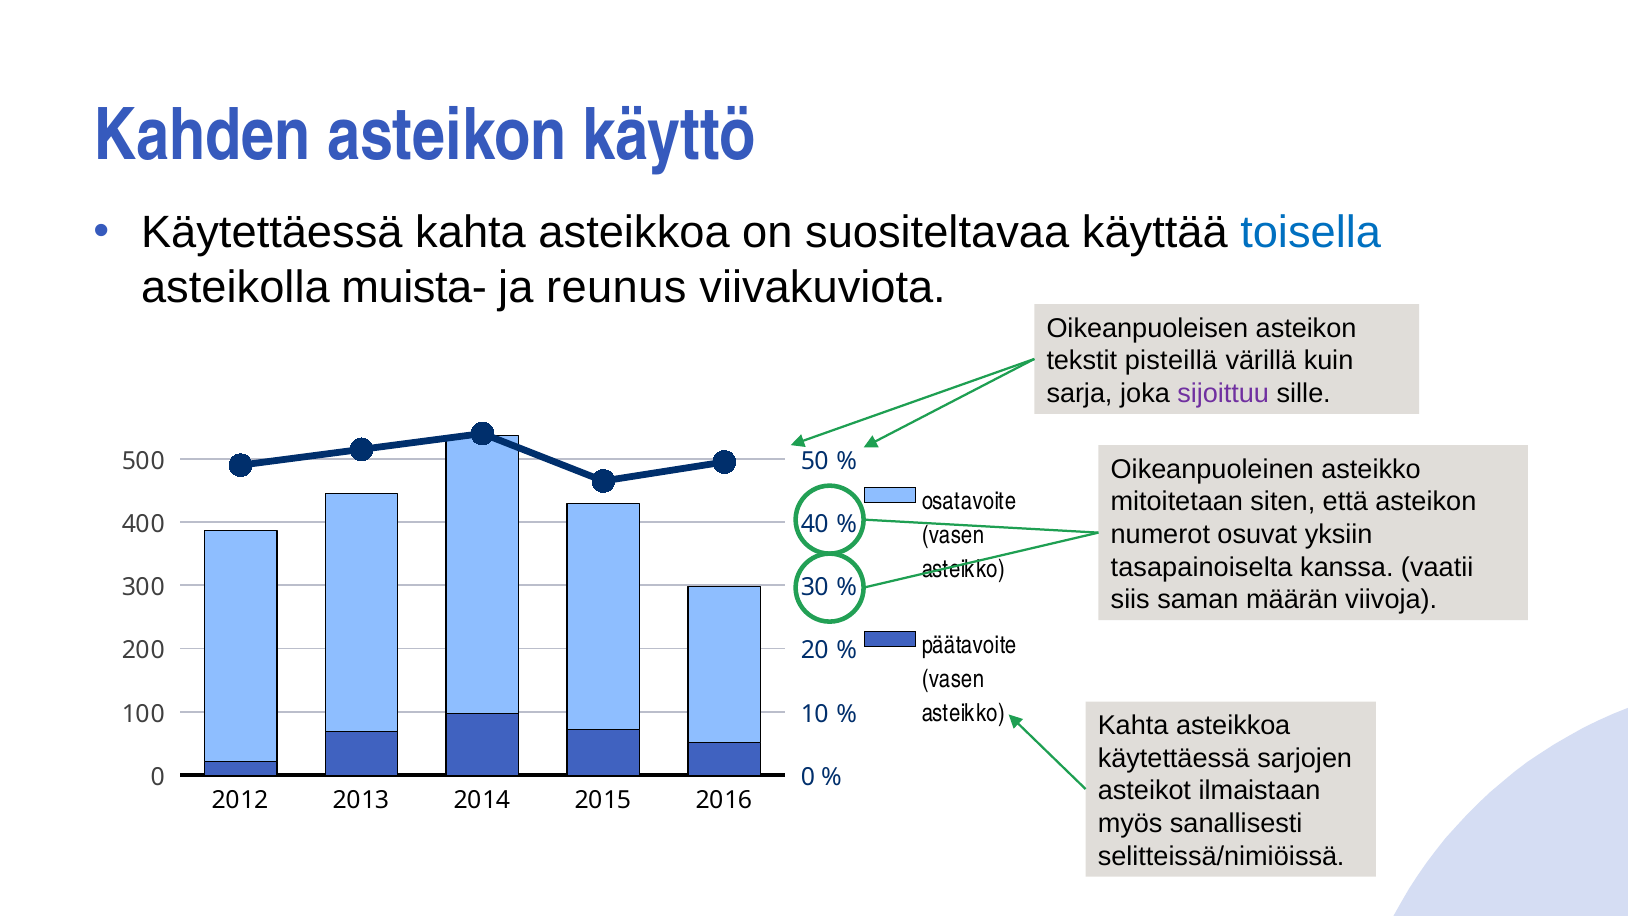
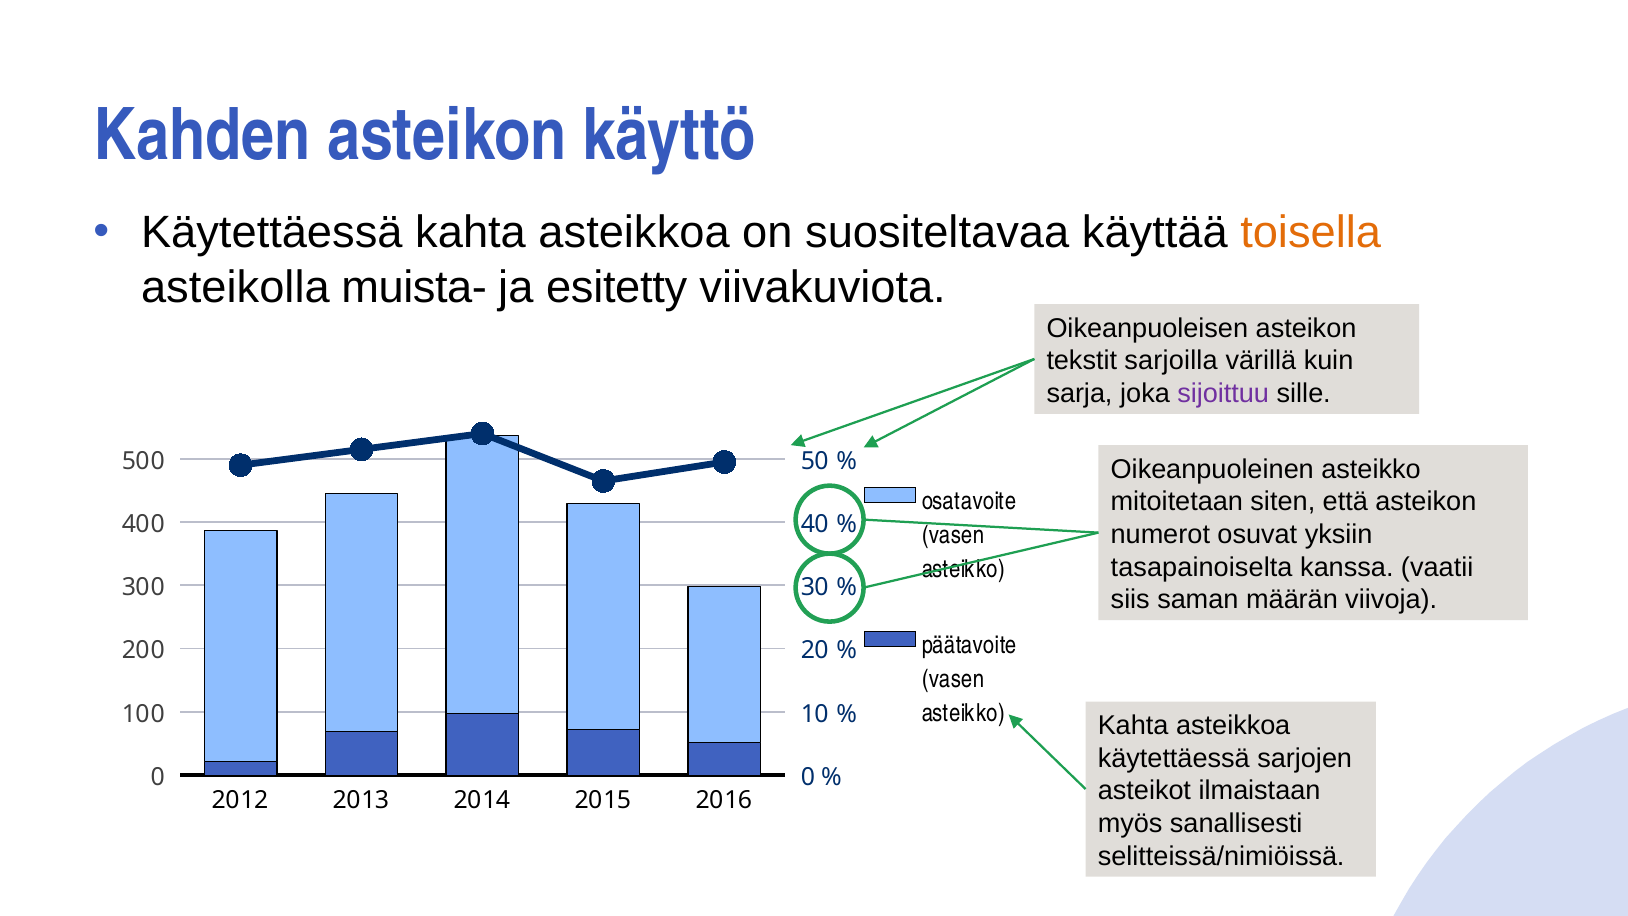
toisella colour: blue -> orange
reunus: reunus -> esitetty
pisteillä: pisteillä -> sarjoilla
